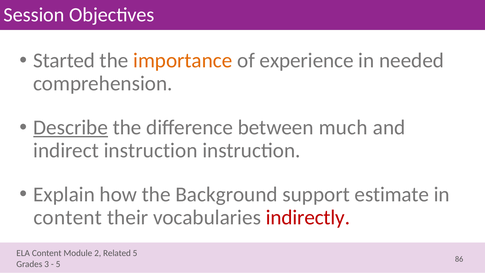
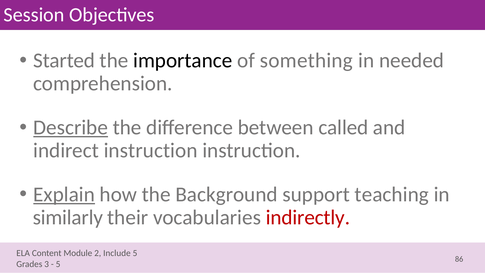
importance colour: orange -> black
experience: experience -> something
much: much -> called
Explain underline: none -> present
estimate: estimate -> teaching
content at (68, 217): content -> similarly
Related: Related -> Include
